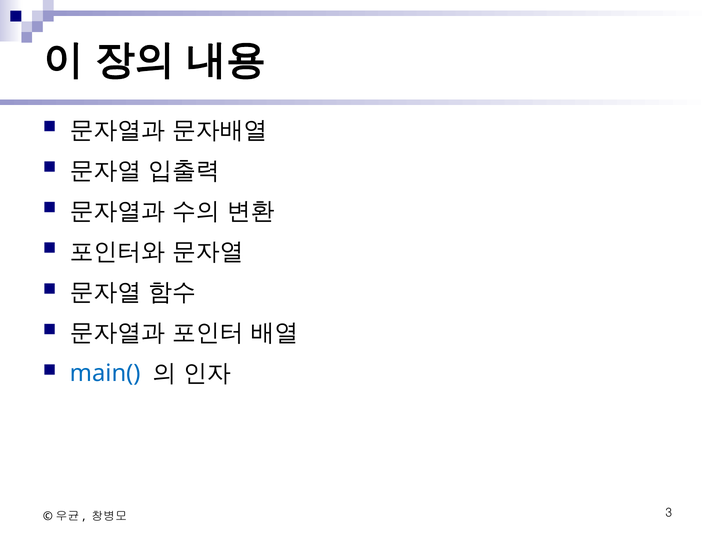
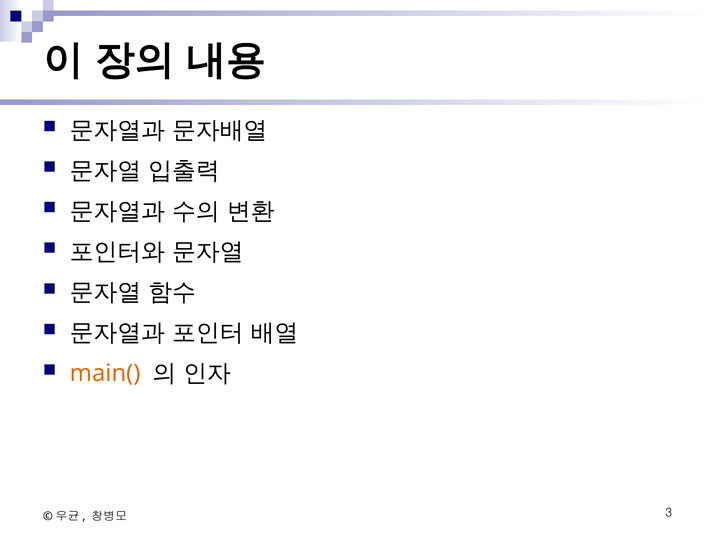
main( colour: blue -> orange
